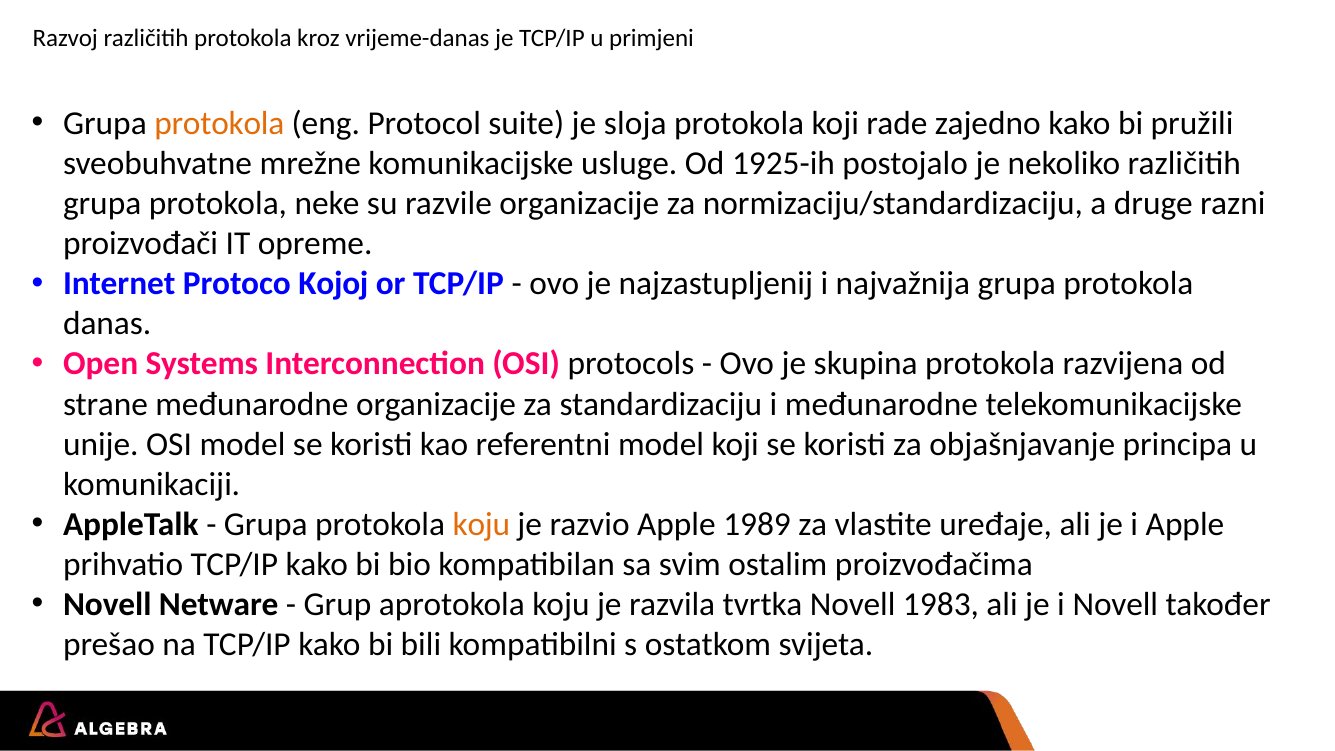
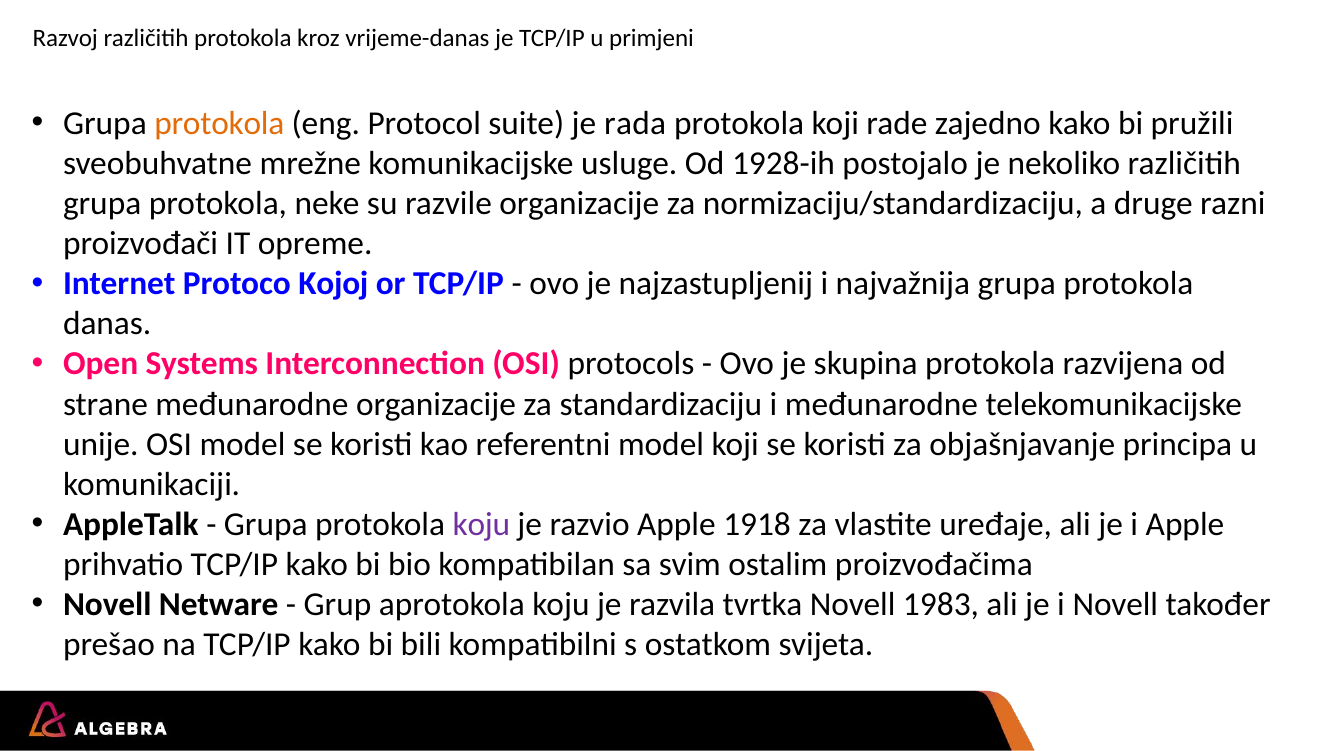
sloja: sloja -> rada
1925-ih: 1925-ih -> 1928-ih
koju at (481, 524) colour: orange -> purple
1989: 1989 -> 1918
